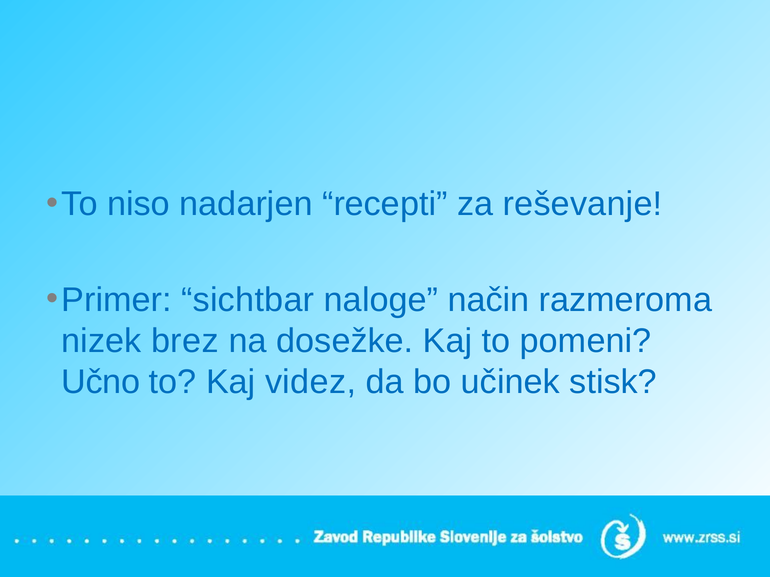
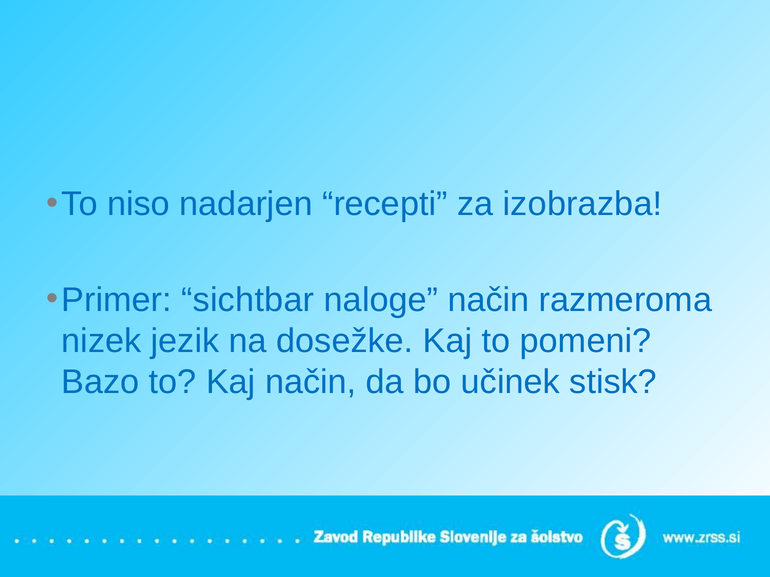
reševanje: reševanje -> izobrazba
brez: brez -> jezik
Učno: Učno -> Bazo
Kaj videz: videz -> način
